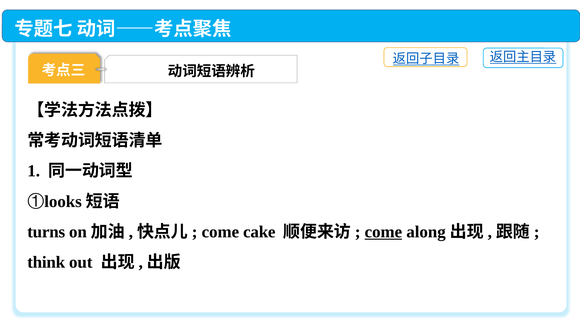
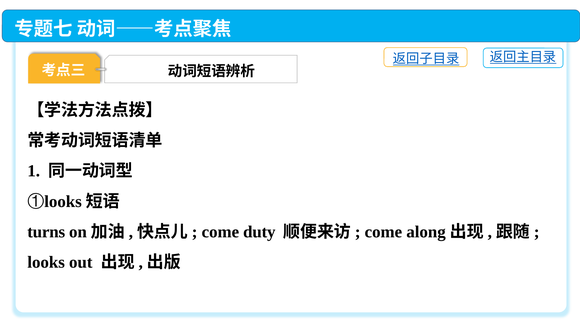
cake: cake -> duty
come at (383, 232) underline: present -> none
think at (46, 263): think -> looks
